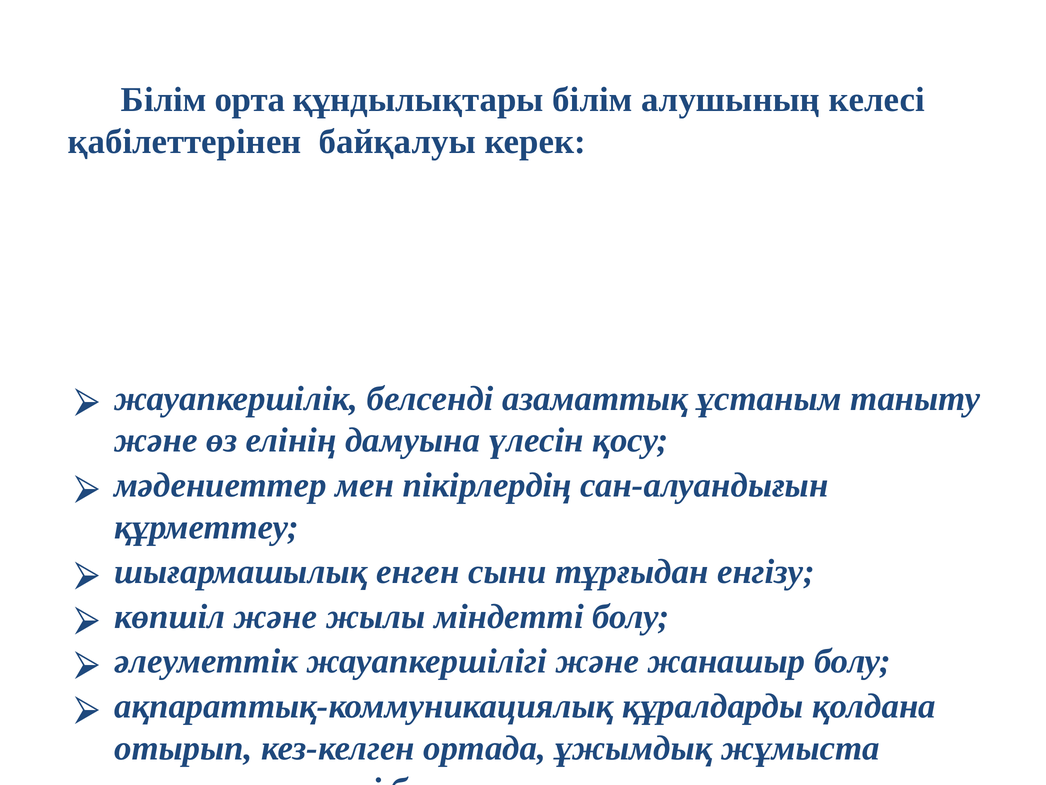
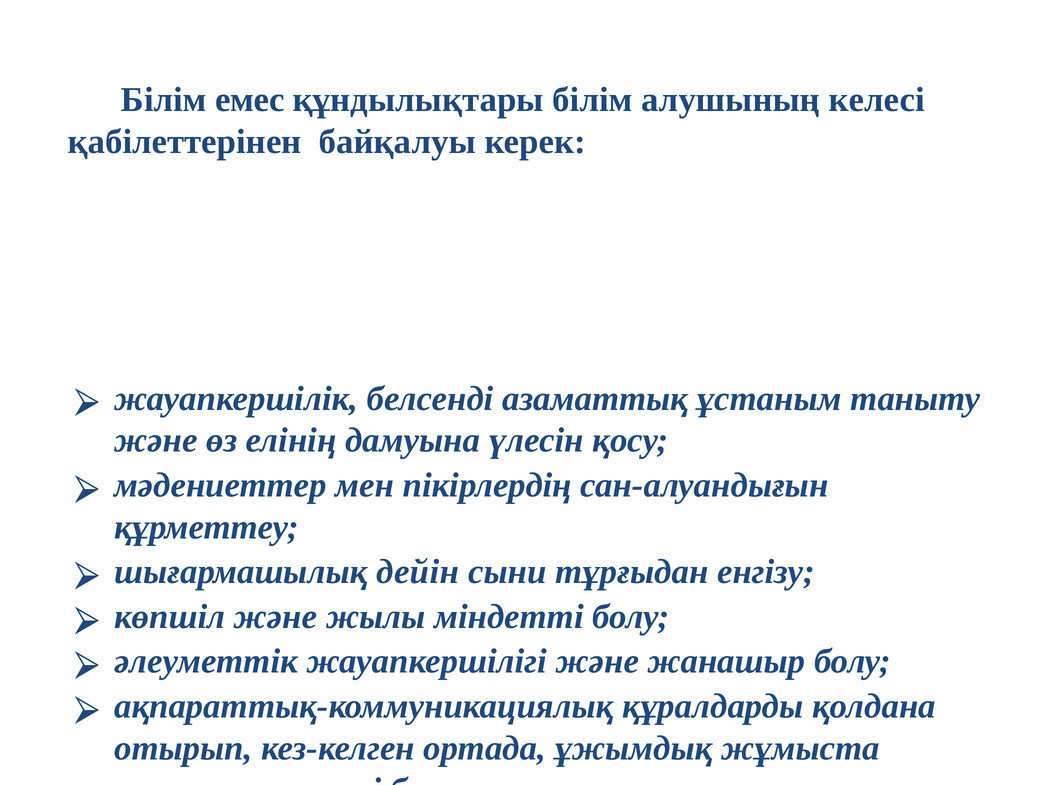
орта: орта -> емес
енген: енген -> дейін
